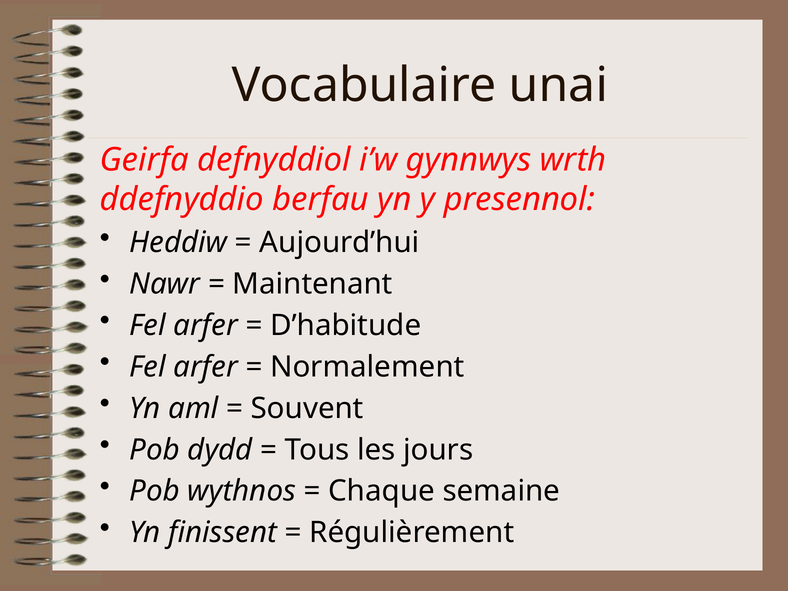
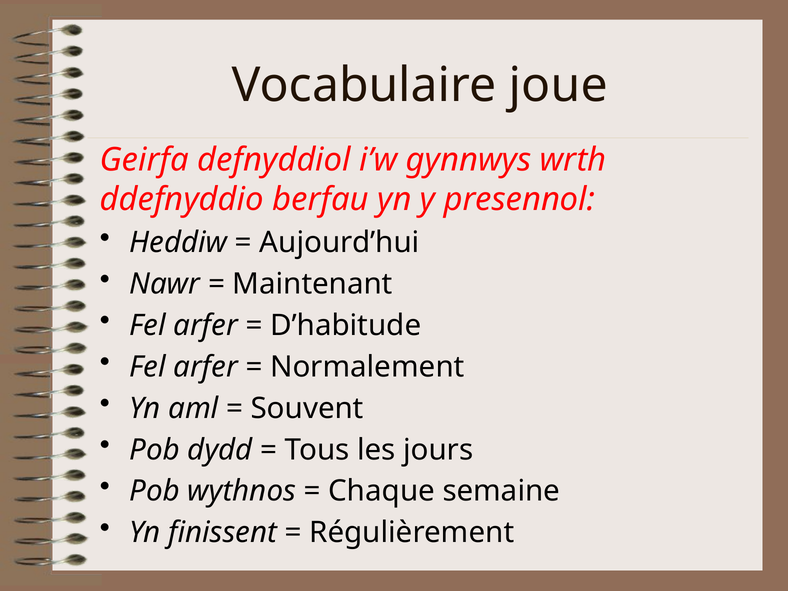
unai: unai -> joue
